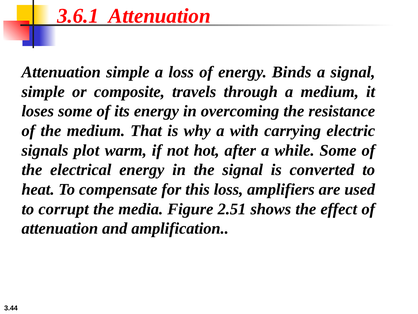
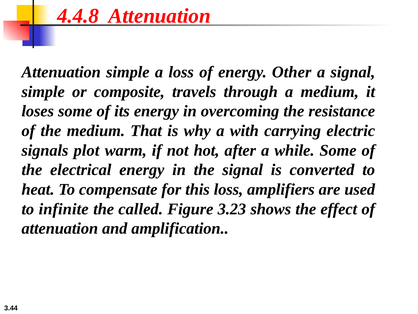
3.6.1: 3.6.1 -> 4.4.8
Binds: Binds -> Other
corrupt: corrupt -> infinite
media: media -> called
2.51: 2.51 -> 3.23
